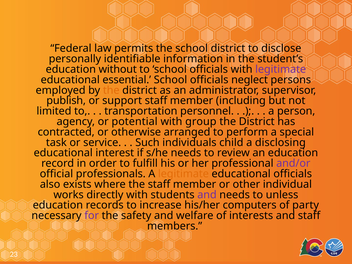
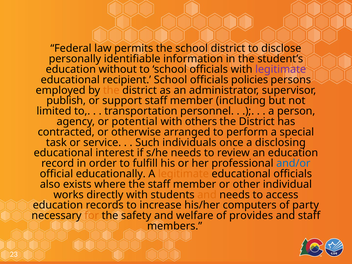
essential: essential -> recipient
neglect: neglect -> policies
group: group -> others
child: child -> once
and/or colour: purple -> blue
professionals: professionals -> educationally
and at (207, 195) colour: purple -> orange
unless: unless -> access
for colour: purple -> orange
interests: interests -> provides
